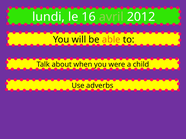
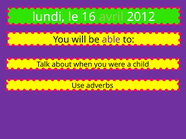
able colour: orange -> purple
